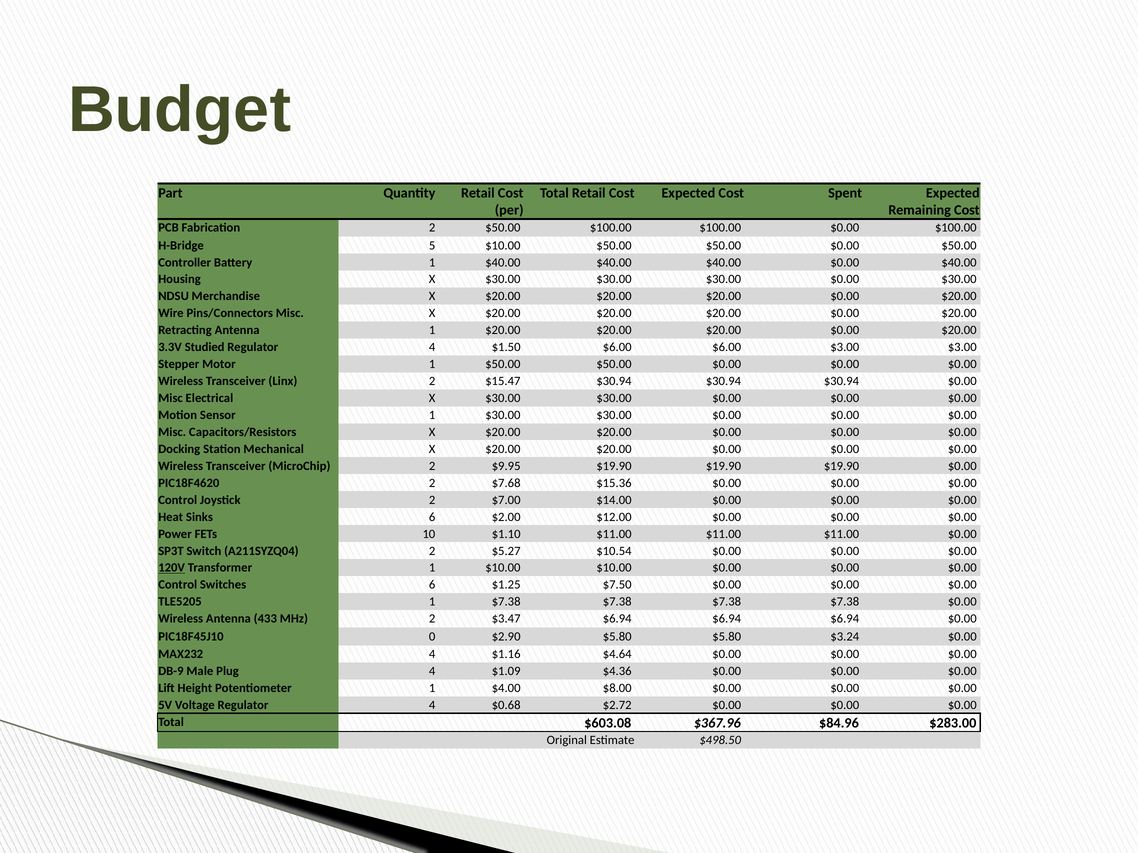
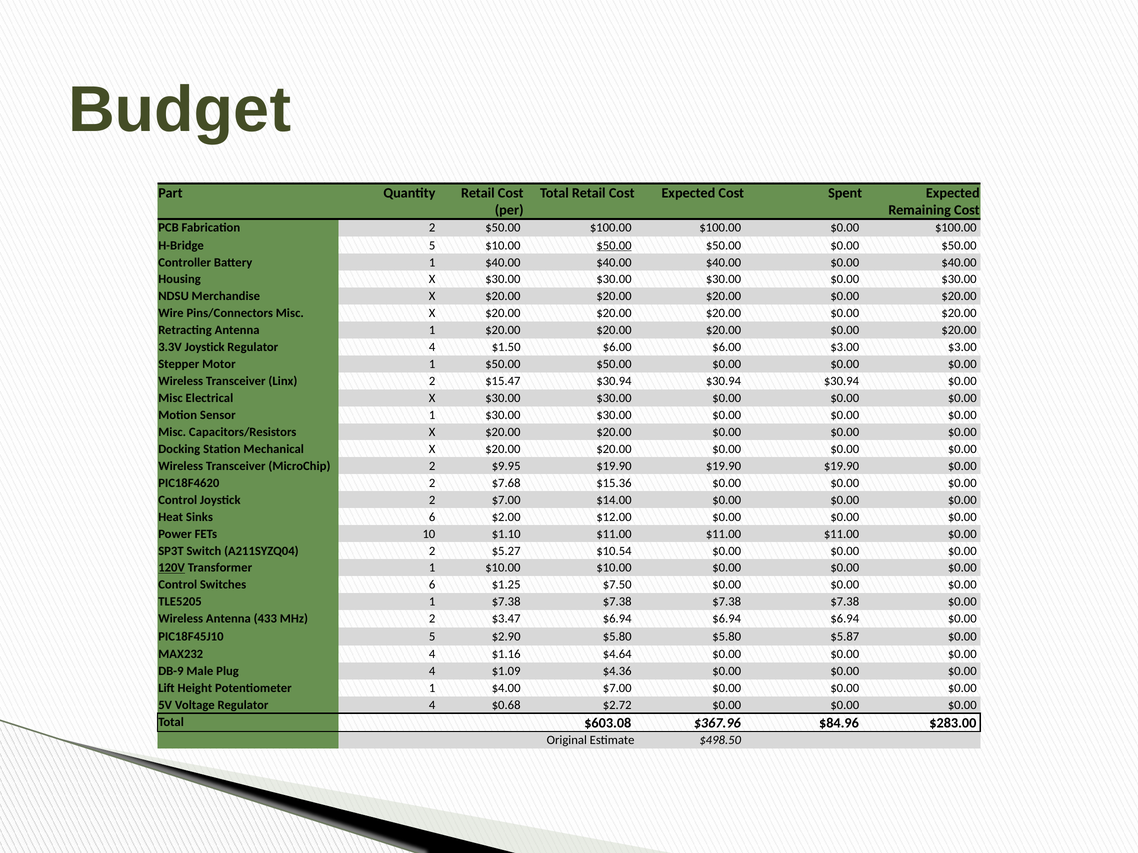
$50.00 at (614, 246) underline: none -> present
3.3V Studied: Studied -> Joystick
PIC18F45J10 0: 0 -> 5
$3.24: $3.24 -> $5.87
$4.00 $8.00: $8.00 -> $7.00
